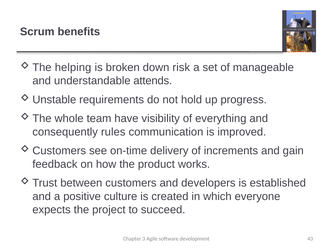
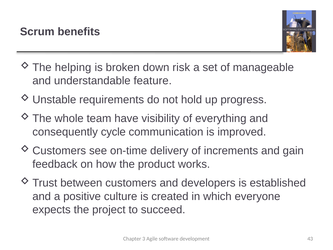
attends: attends -> feature
rules: rules -> cycle
